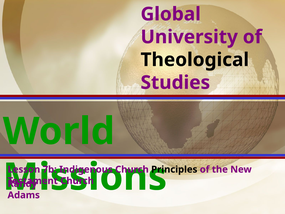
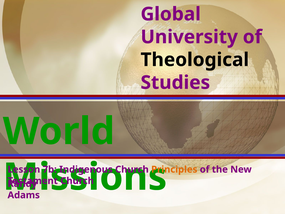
Principles colour: black -> orange
